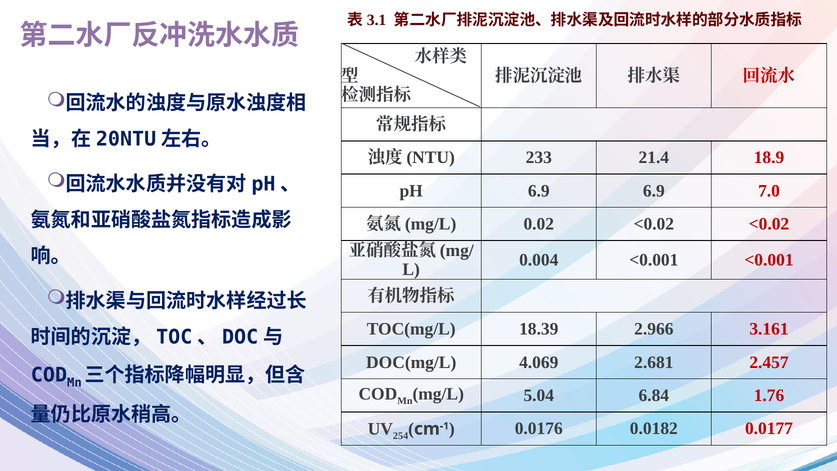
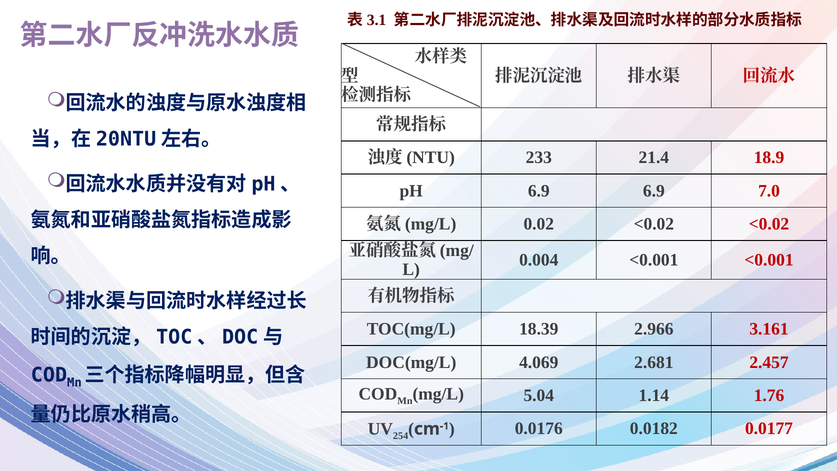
6.84: 6.84 -> 1.14
